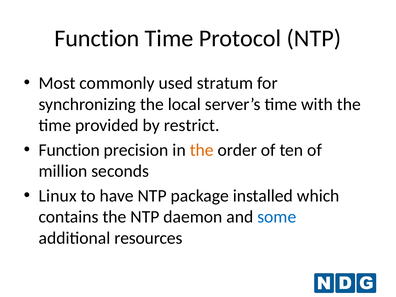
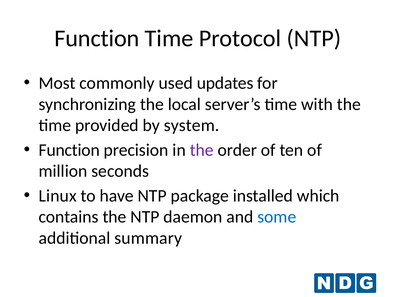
stratum: stratum -> updates
restrict: restrict -> system
the at (202, 150) colour: orange -> purple
resources: resources -> summary
